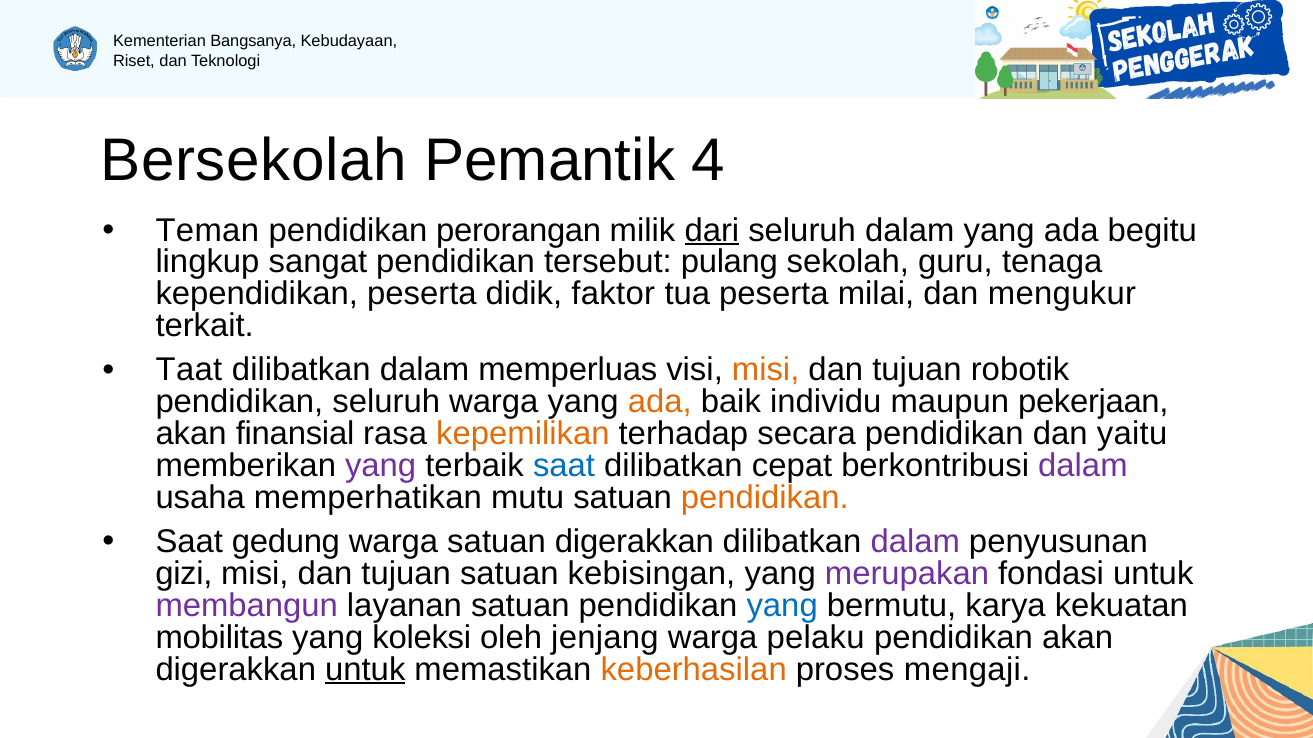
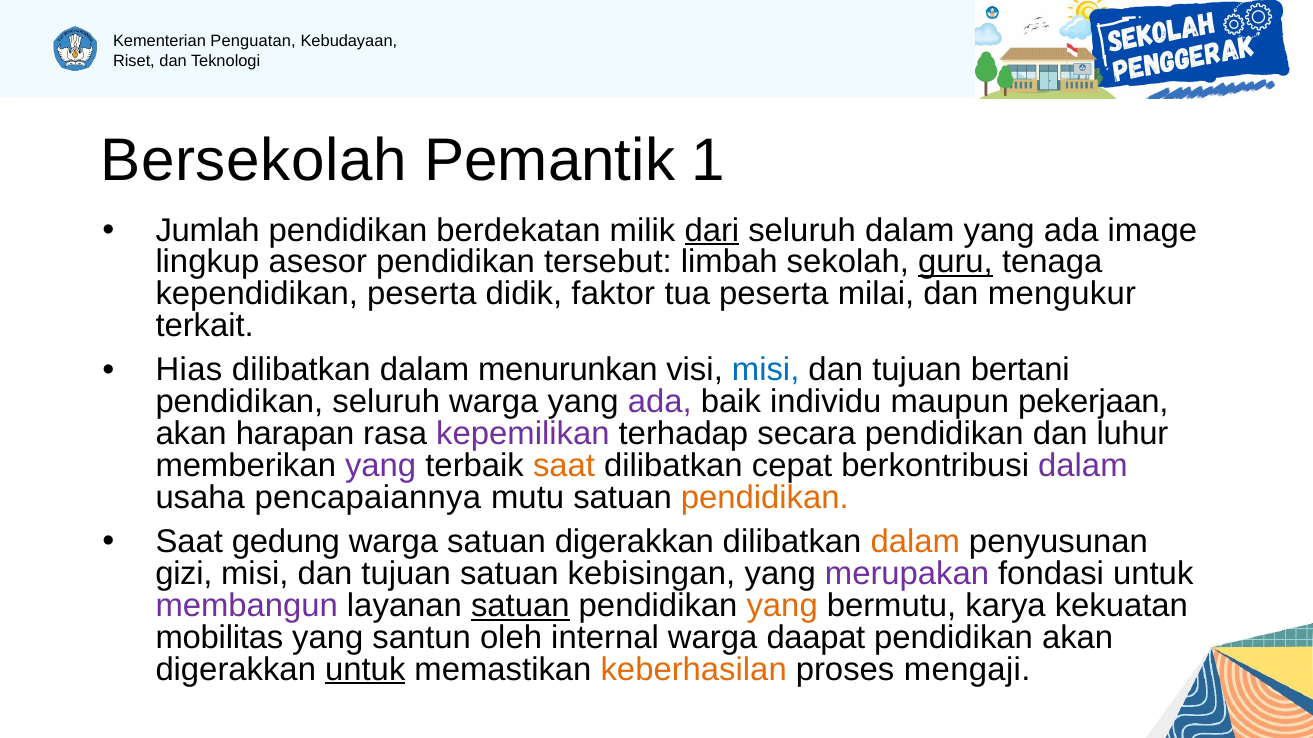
Bangsanya: Bangsanya -> Penguatan
4: 4 -> 1
Teman: Teman -> Jumlah
perorangan: perorangan -> berdekatan
begitu: begitu -> image
sangat: sangat -> asesor
pulang: pulang -> limbah
guru underline: none -> present
Taat: Taat -> Hias
memperluas: memperluas -> menurunkan
misi at (766, 370) colour: orange -> blue
robotik: robotik -> bertani
ada at (660, 402) colour: orange -> purple
finansial: finansial -> harapan
kepemilikan colour: orange -> purple
yaitu: yaitu -> luhur
saat at (564, 466) colour: blue -> orange
memperhatikan: memperhatikan -> pencapaiannya
dalam at (915, 542) colour: purple -> orange
satuan at (520, 606) underline: none -> present
yang at (782, 606) colour: blue -> orange
koleksi: koleksi -> santun
jenjang: jenjang -> internal
pelaku: pelaku -> daapat
